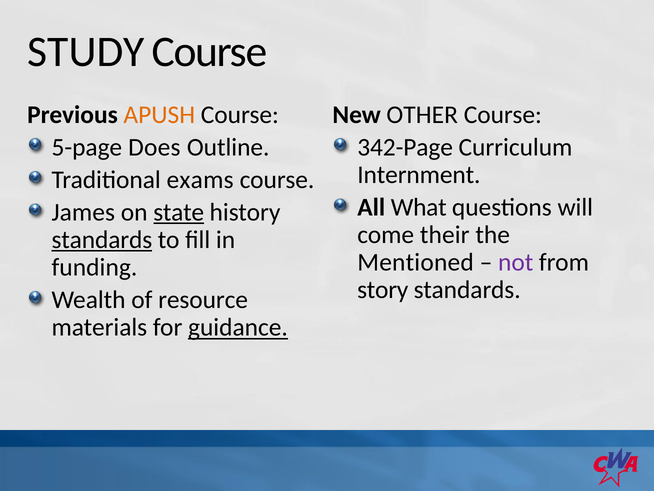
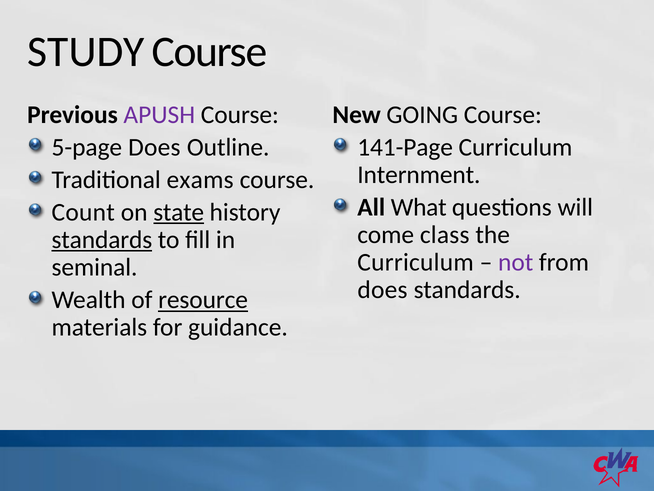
APUSH colour: orange -> purple
OTHER: OTHER -> GOING
342-Page: 342-Page -> 141-Page
James: James -> Count
their: their -> class
Mentioned at (416, 262): Mentioned -> Curriculum
funding: funding -> seminal
story at (383, 290): story -> does
resource underline: none -> present
guidance underline: present -> none
